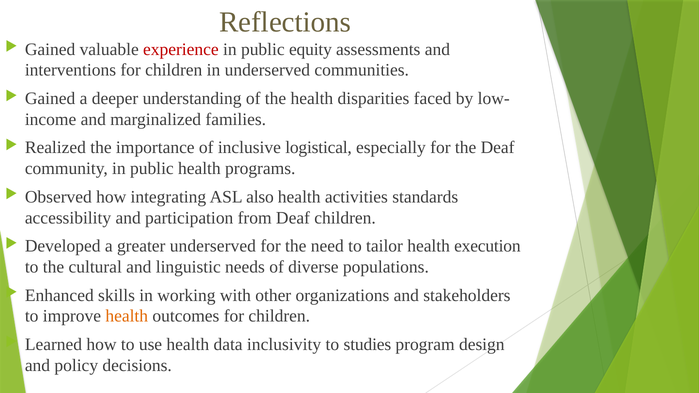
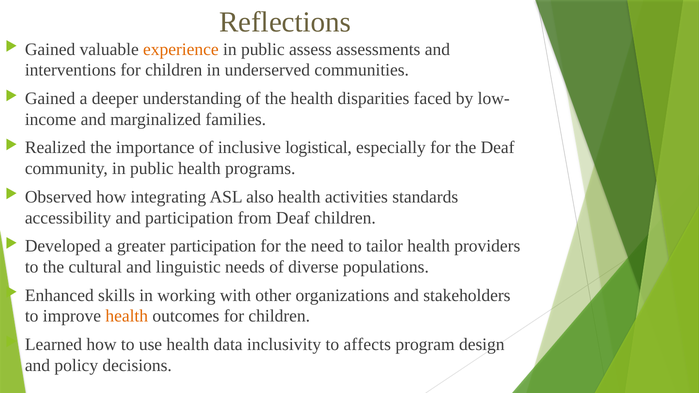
experience colour: red -> orange
equity: equity -> assess
greater underserved: underserved -> participation
execution: execution -> providers
studies: studies -> affects
